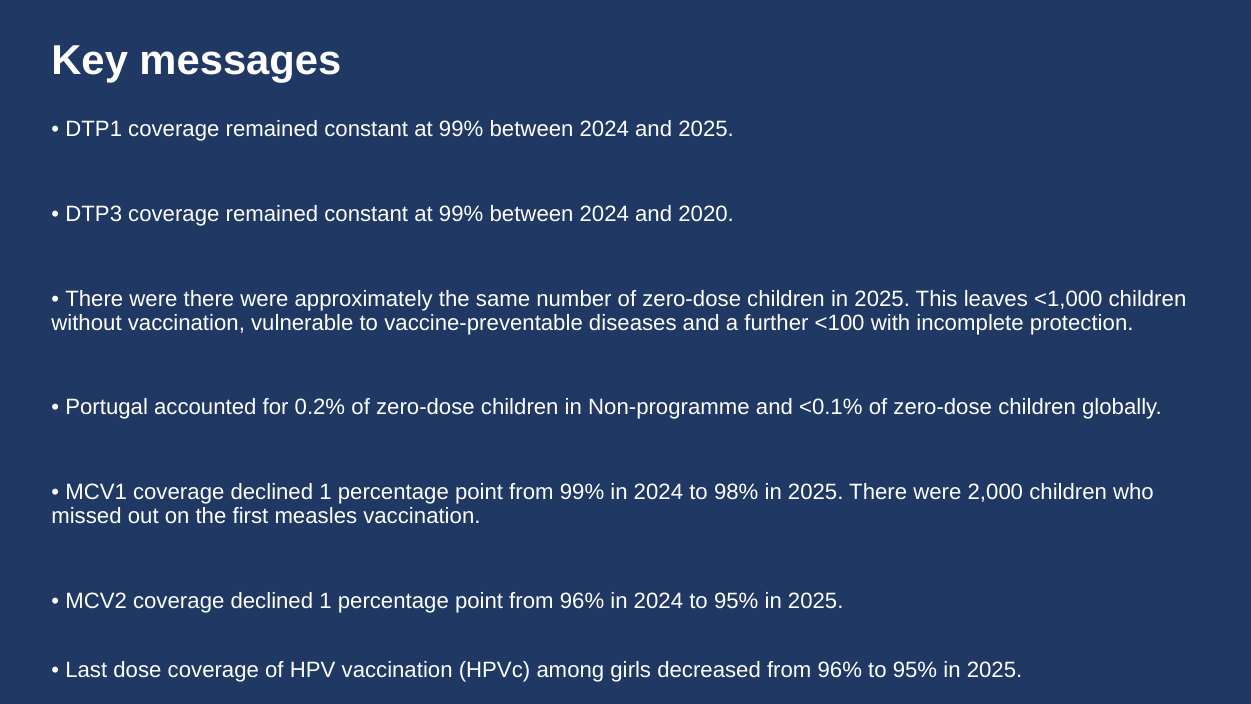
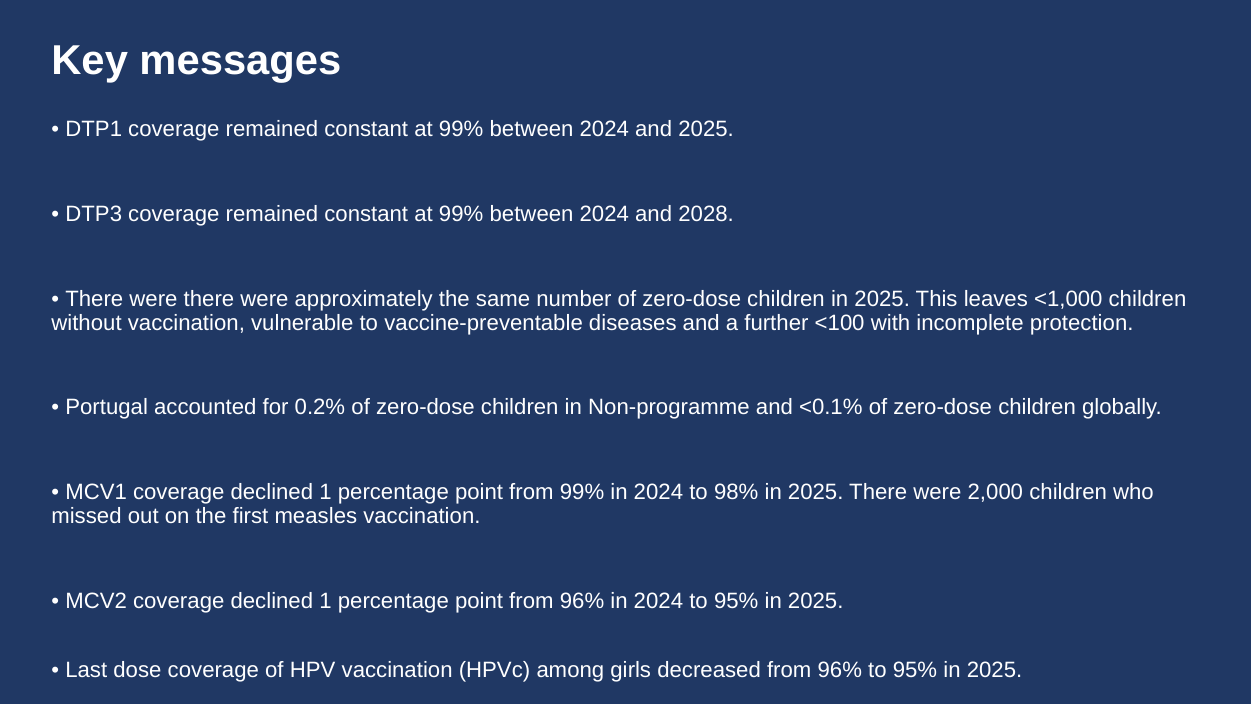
2020: 2020 -> 2028
